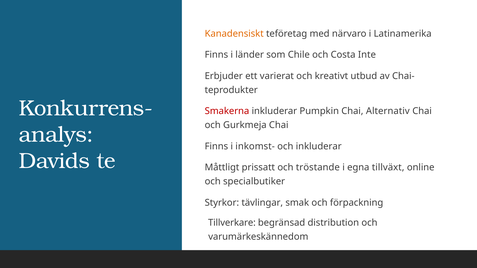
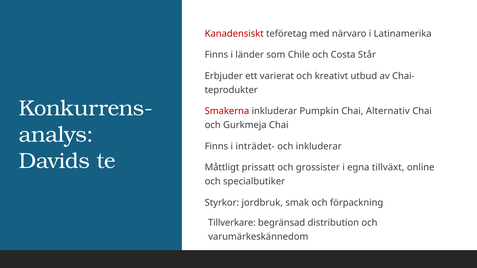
Kanadensiskt colour: orange -> red
Inte: Inte -> Står
inkomst-: inkomst- -> inträdet-
tröstande: tröstande -> grossister
tävlingar: tävlingar -> jordbruk
